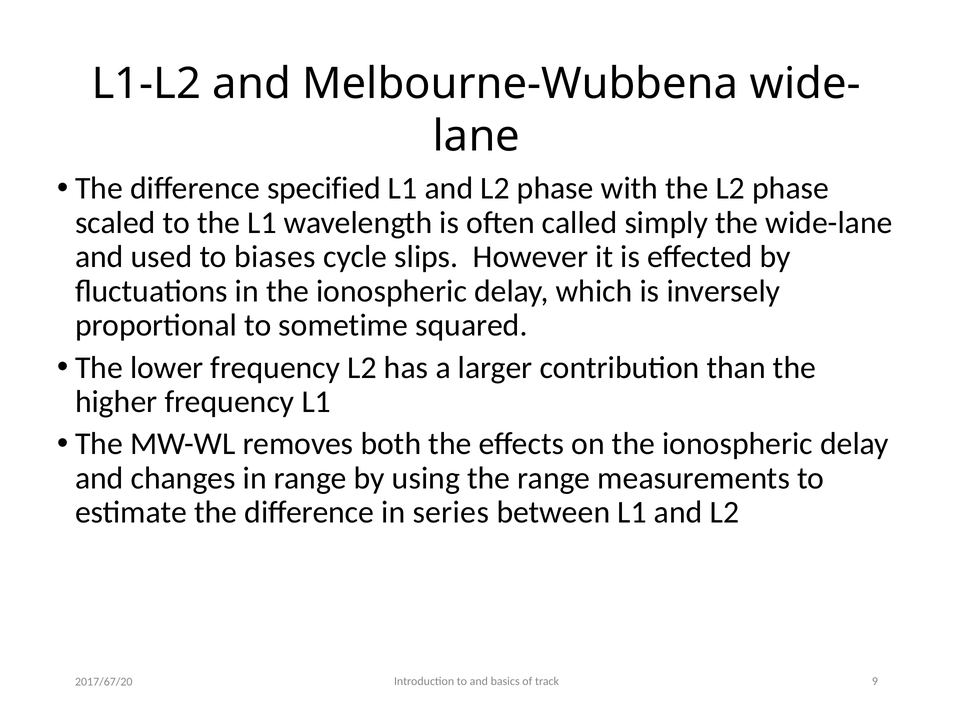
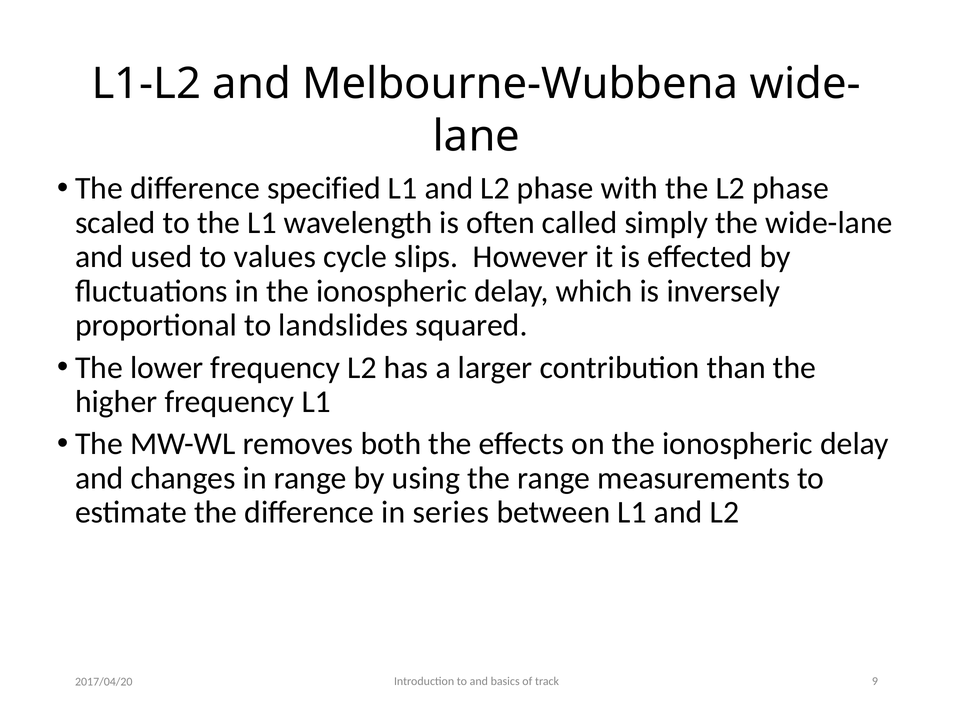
biases: biases -> values
sometime: sometime -> landslides
2017/67/20: 2017/67/20 -> 2017/04/20
